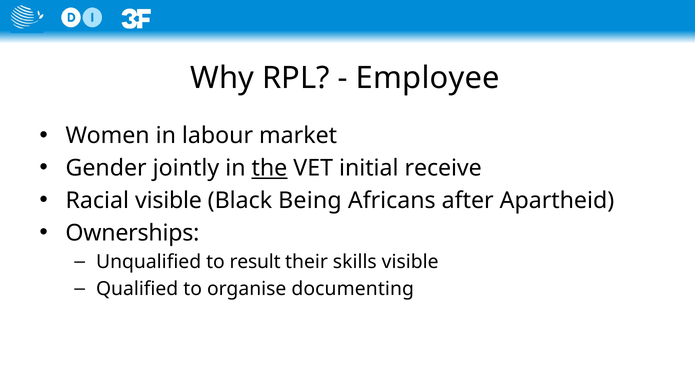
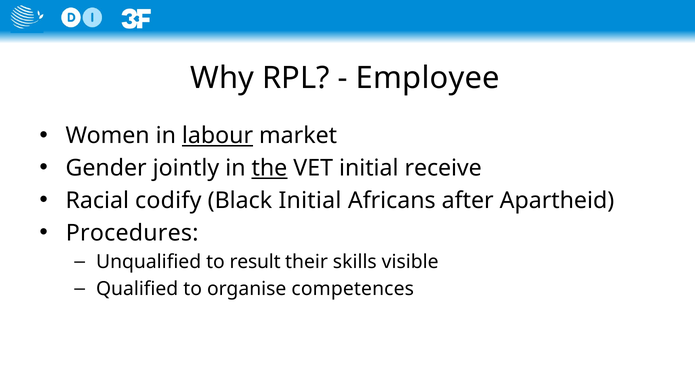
labour underline: none -> present
Racial visible: visible -> codify
Black Being: Being -> Initial
Ownerships: Ownerships -> Procedures
documenting: documenting -> competences
